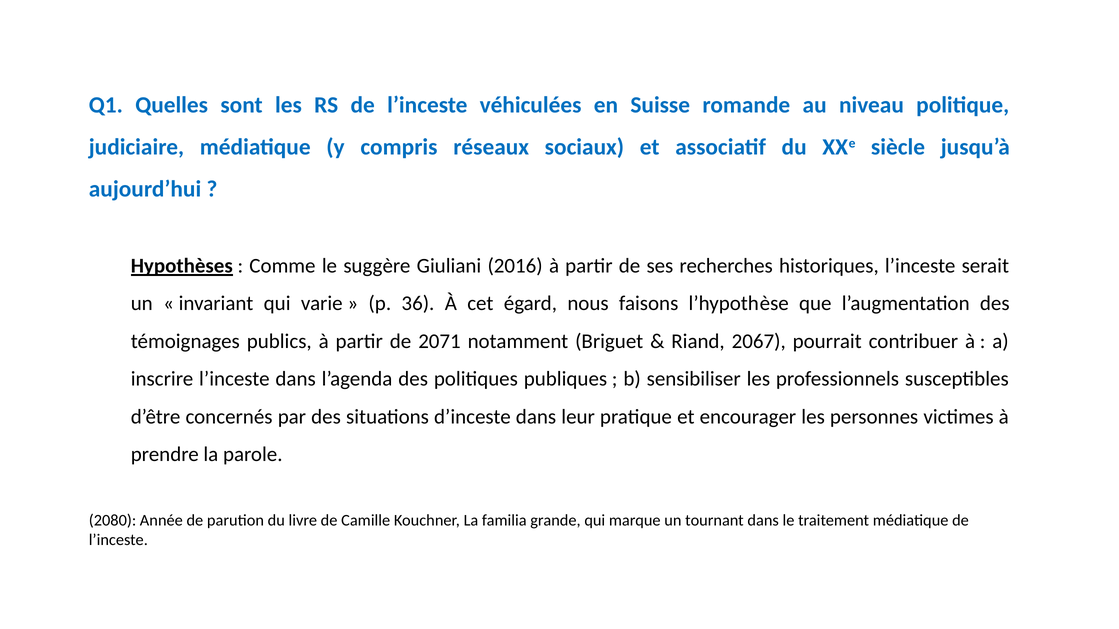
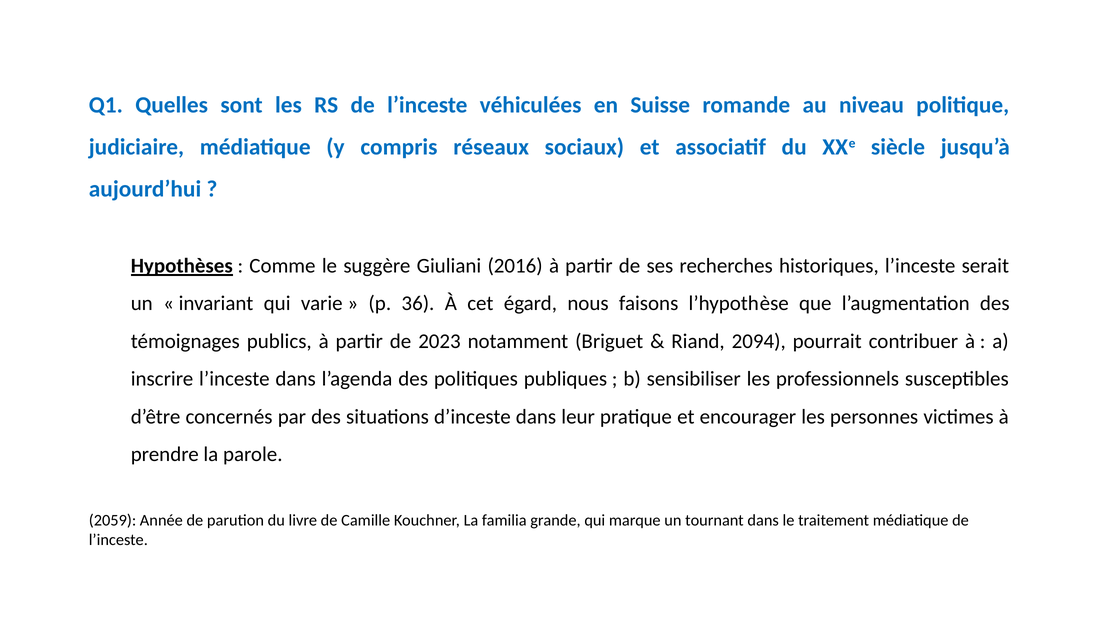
2071: 2071 -> 2023
2067: 2067 -> 2094
2080: 2080 -> 2059
